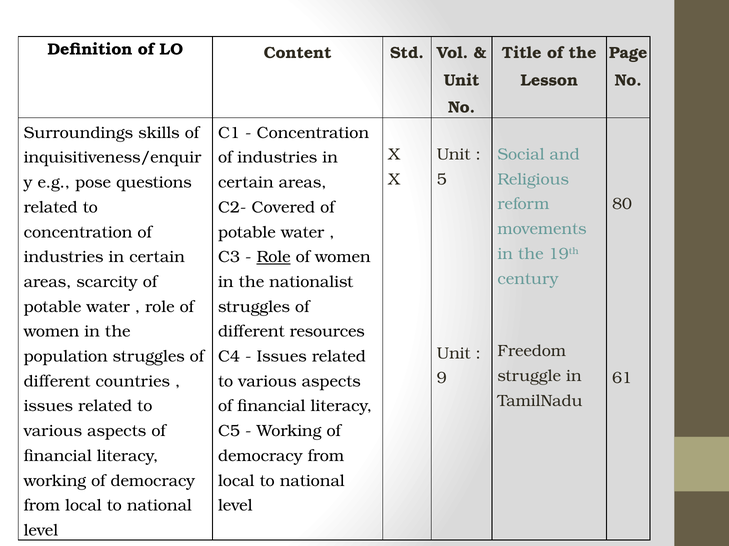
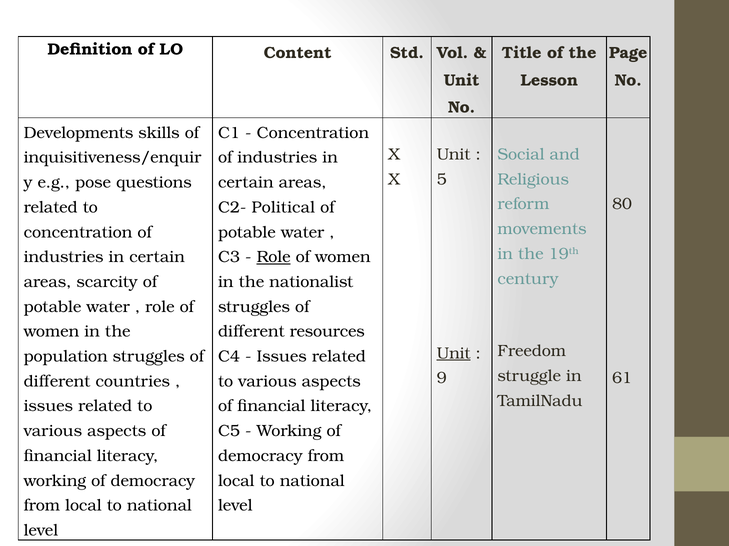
Surroundings: Surroundings -> Developments
Covered: Covered -> Political
Unit at (454, 354) underline: none -> present
